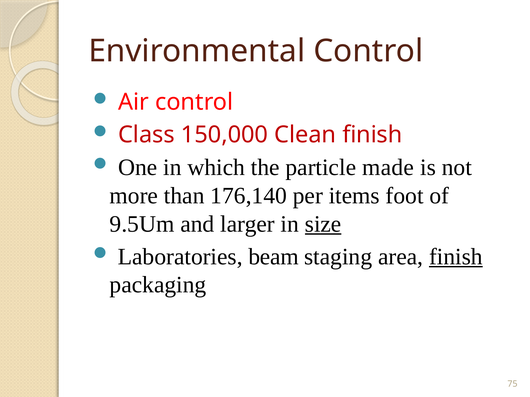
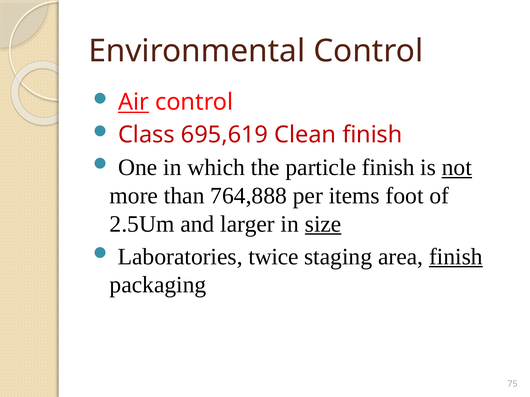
Air underline: none -> present
150,000: 150,000 -> 695,619
particle made: made -> finish
not underline: none -> present
176,140: 176,140 -> 764,888
9.5Um: 9.5Um -> 2.5Um
beam: beam -> twice
